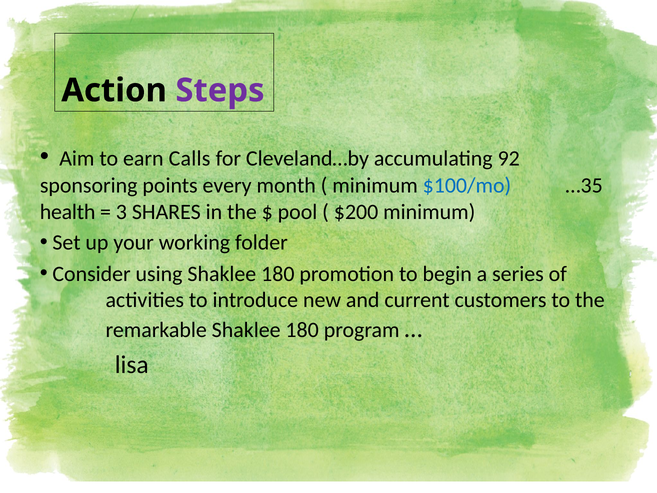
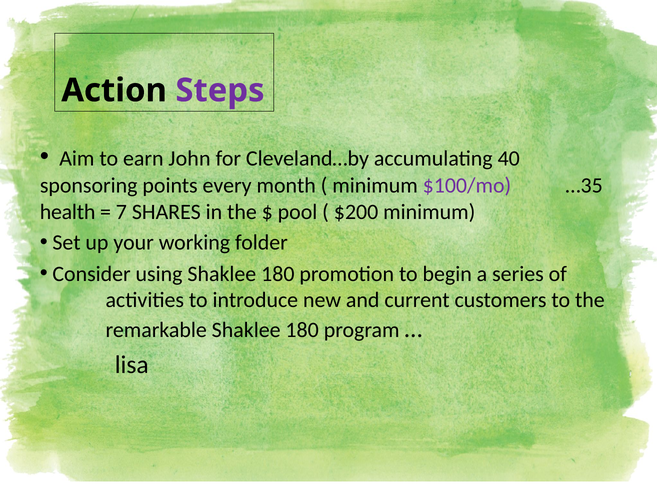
Calls: Calls -> John
92: 92 -> 40
$100/mo colour: blue -> purple
3: 3 -> 7
